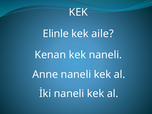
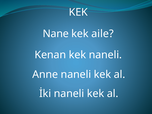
Elinle: Elinle -> Nane
